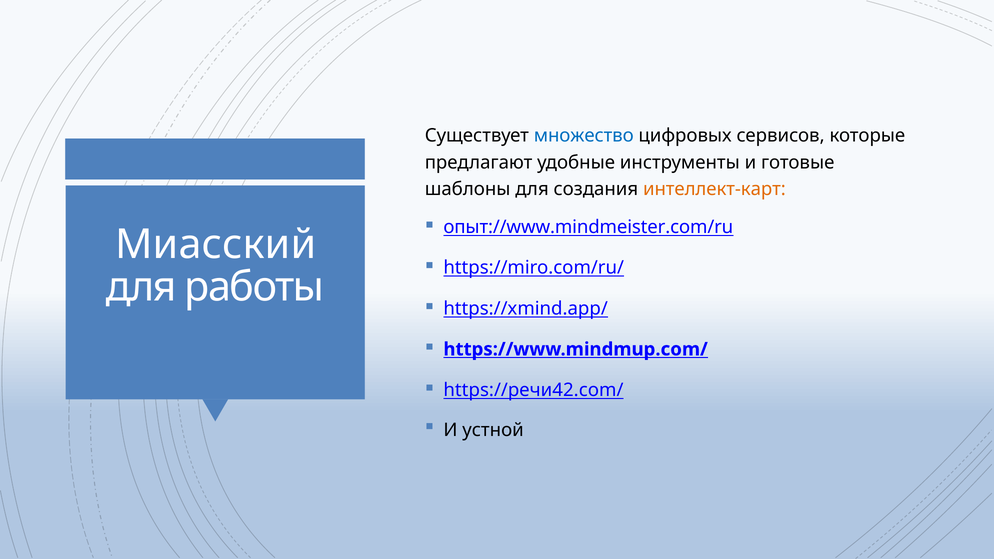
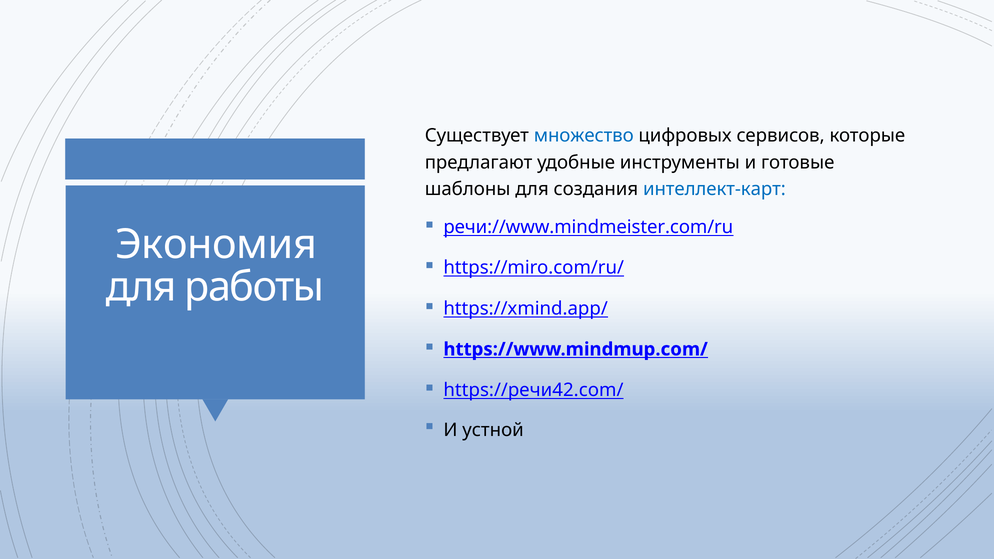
интеллект-карт colour: orange -> blue
опыт://www.mindmeister.com/ru: опыт://www.mindmeister.com/ru -> речи://www.mindmeister.com/ru
Миасский: Миасский -> Экономия
